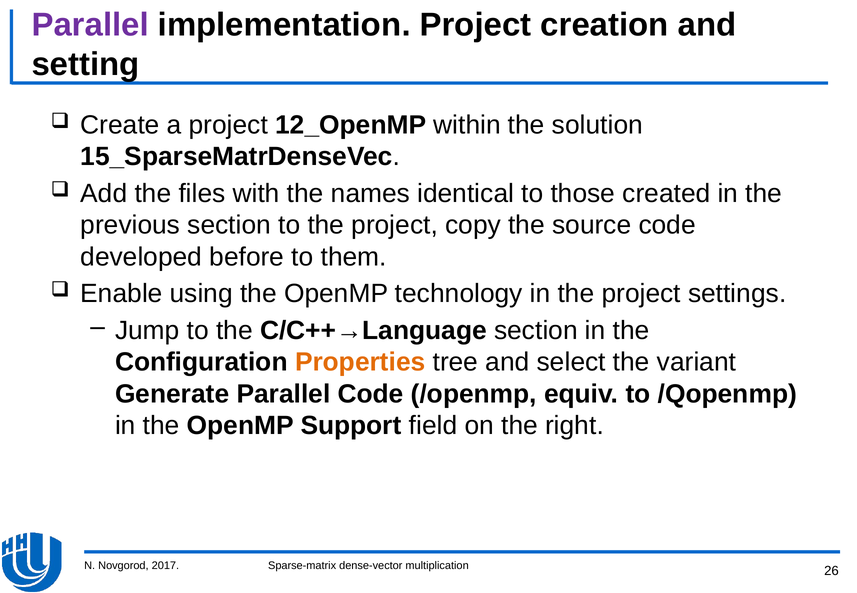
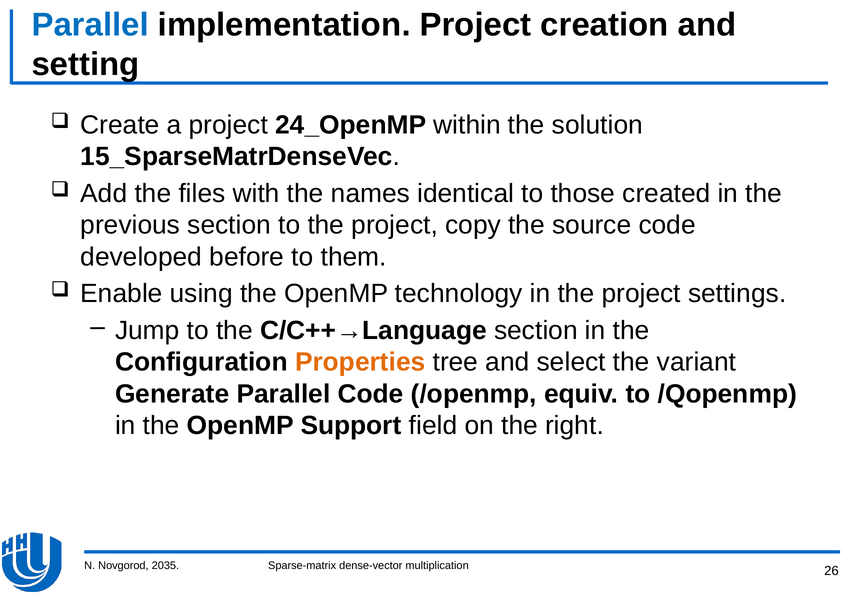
Parallel at (90, 25) colour: purple -> blue
12_OpenMP: 12_OpenMP -> 24_OpenMP
2017: 2017 -> 2035
